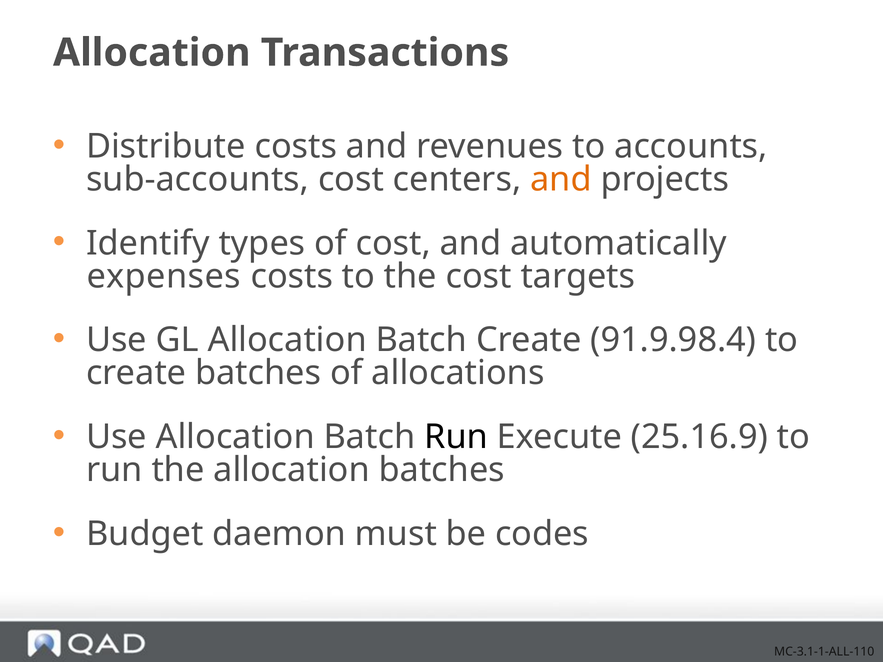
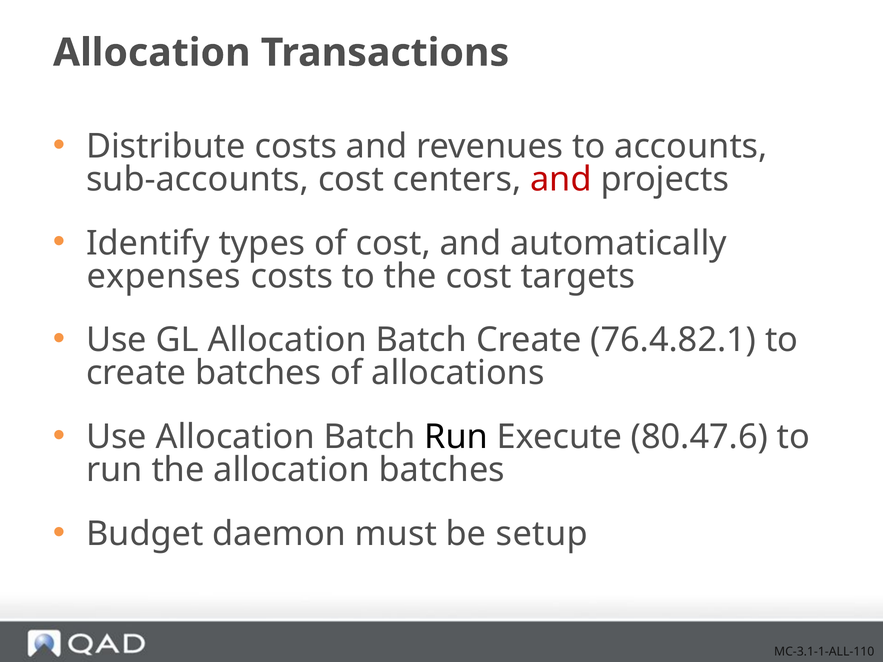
and at (561, 179) colour: orange -> red
91.9.98.4: 91.9.98.4 -> 76.4.82.1
25.16.9: 25.16.9 -> 80.47.6
codes: codes -> setup
